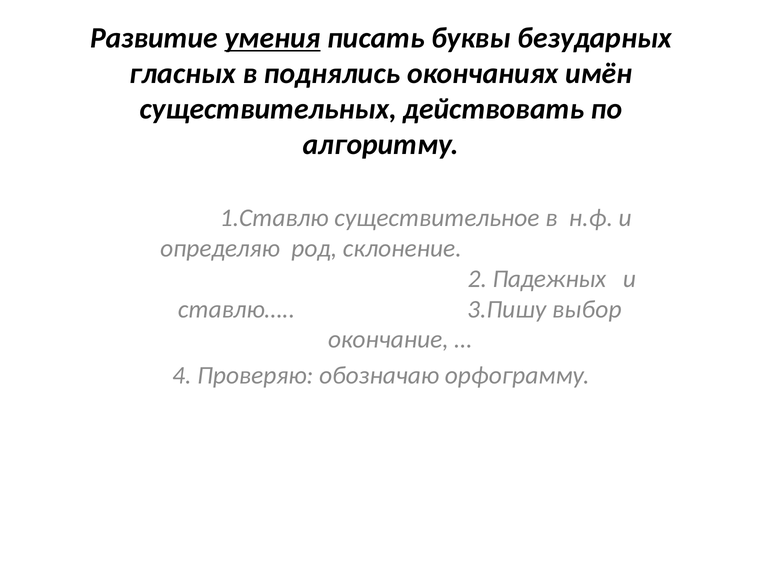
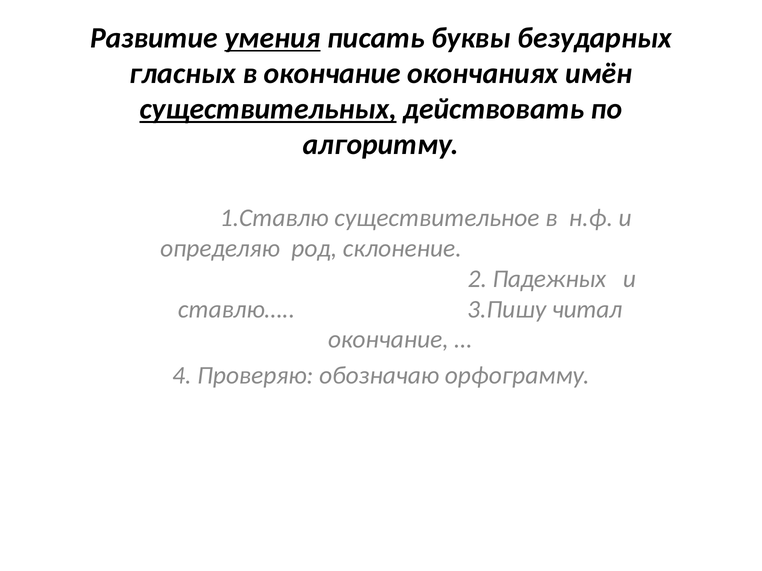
в поднялись: поднялись -> окончание
существительных underline: none -> present
выбор: выбор -> читал
